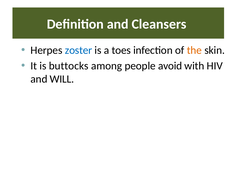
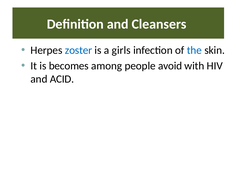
toes: toes -> girls
the colour: orange -> blue
buttocks: buttocks -> becomes
WILL: WILL -> ACID
